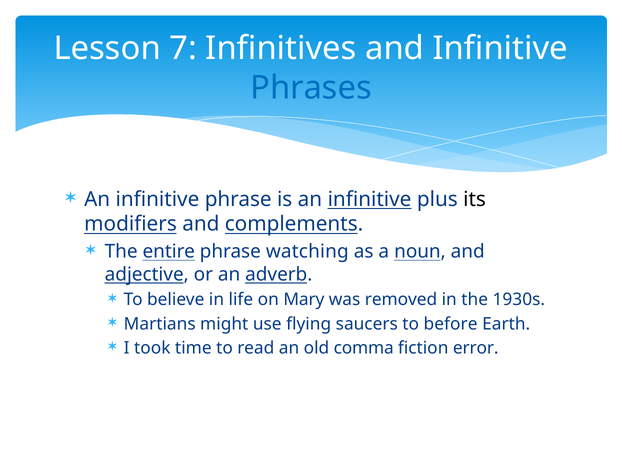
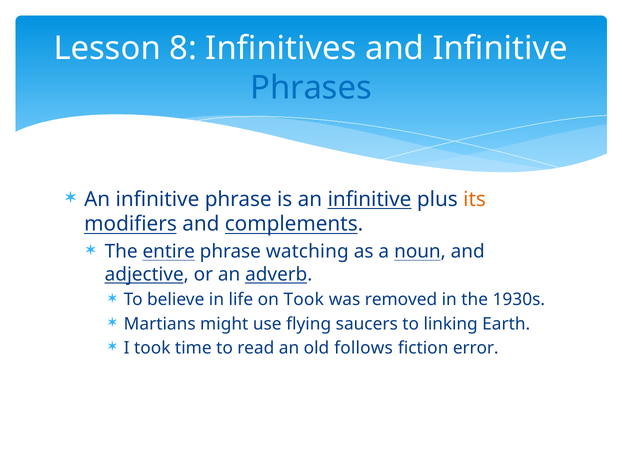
7: 7 -> 8
its colour: black -> orange
on Mary: Mary -> Took
before: before -> linking
comma: comma -> follows
